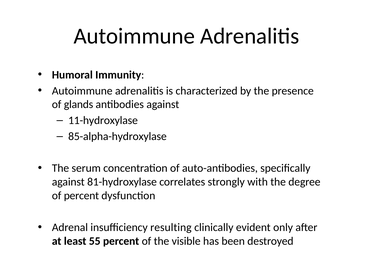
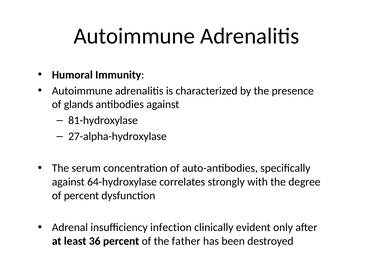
11-hydroxylase: 11-hydroxylase -> 81-hydroxylase
85-alpha-hydroxylase: 85-alpha-hydroxylase -> 27-alpha-hydroxylase
81-hydroxylase: 81-hydroxylase -> 64-hydroxylase
resulting: resulting -> infection
55: 55 -> 36
visible: visible -> father
